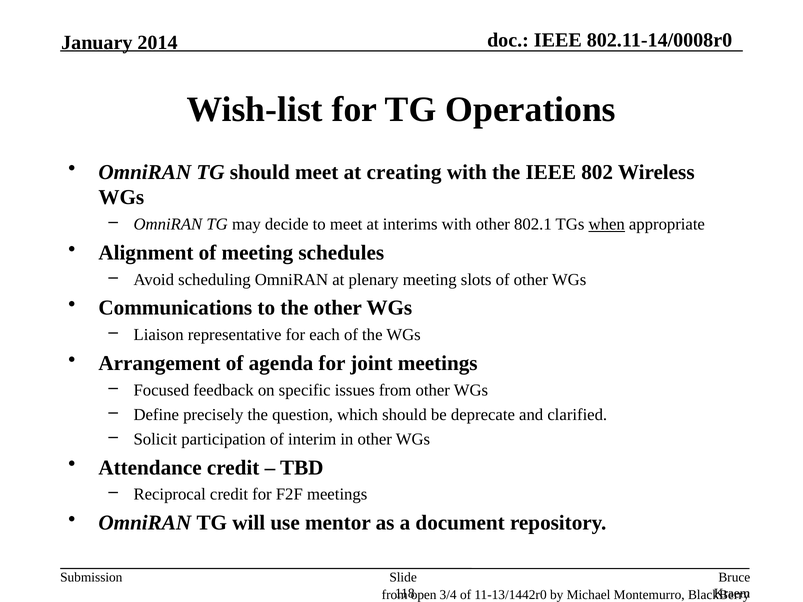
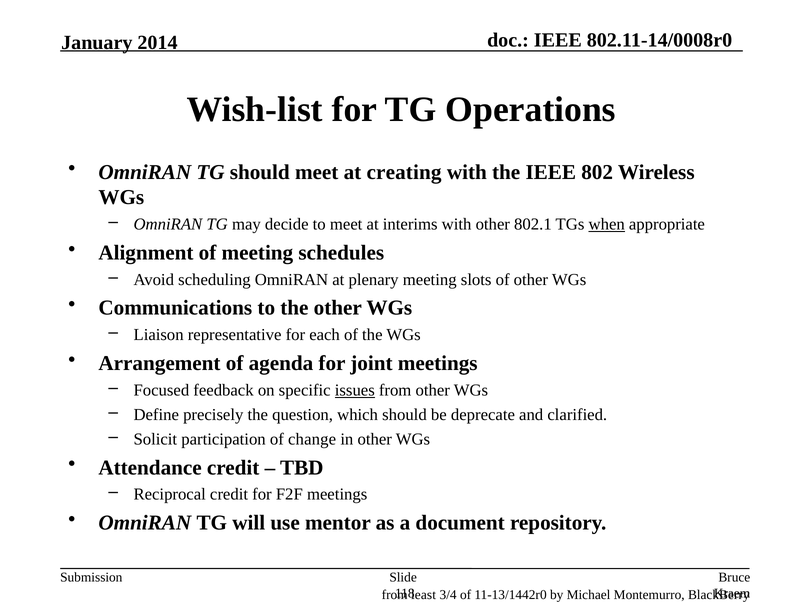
issues underline: none -> present
interim: interim -> change
open: open -> least
